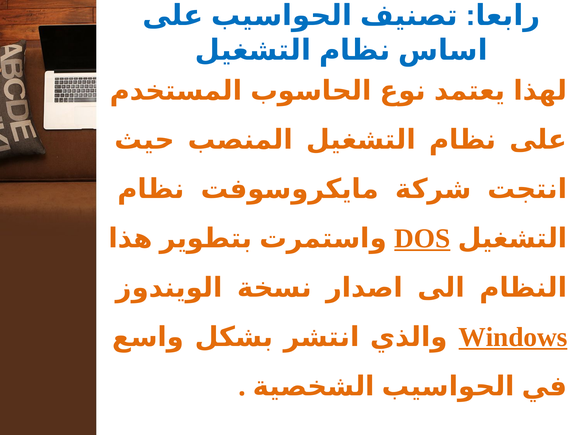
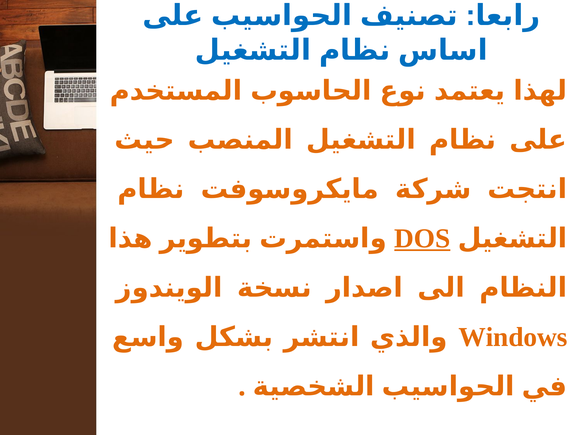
Windows underline: present -> none
